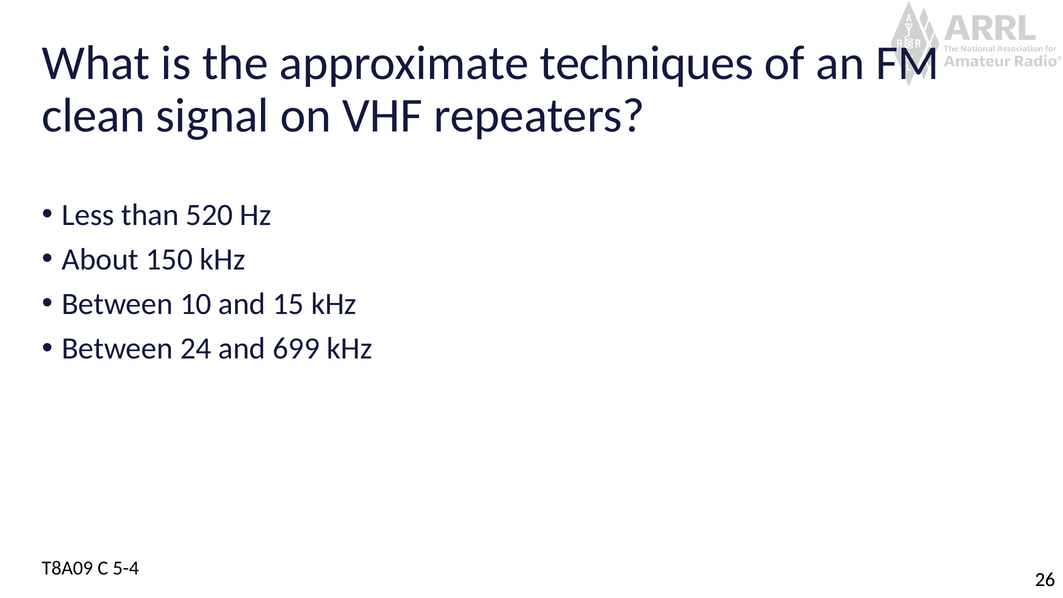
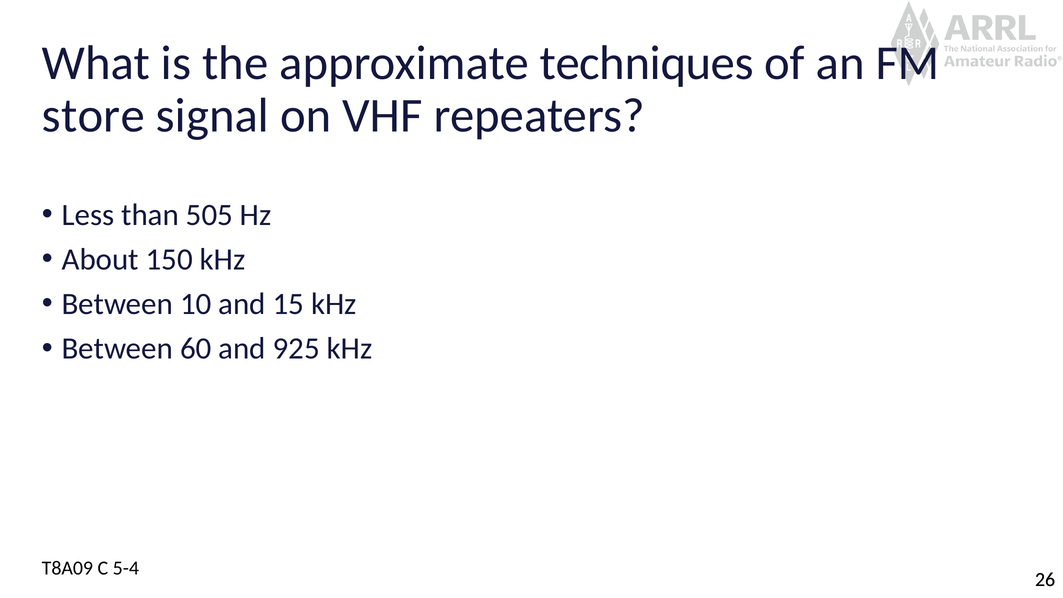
clean: clean -> store
520: 520 -> 505
24: 24 -> 60
699: 699 -> 925
